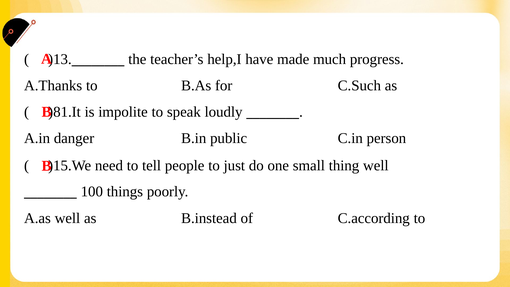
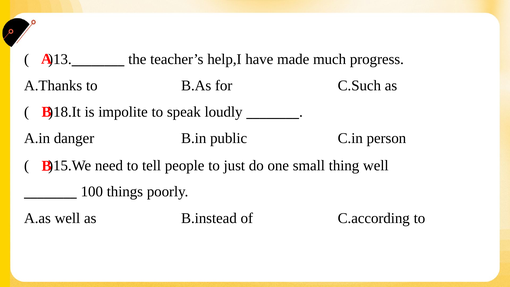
)81.It: )81.It -> )18.It
